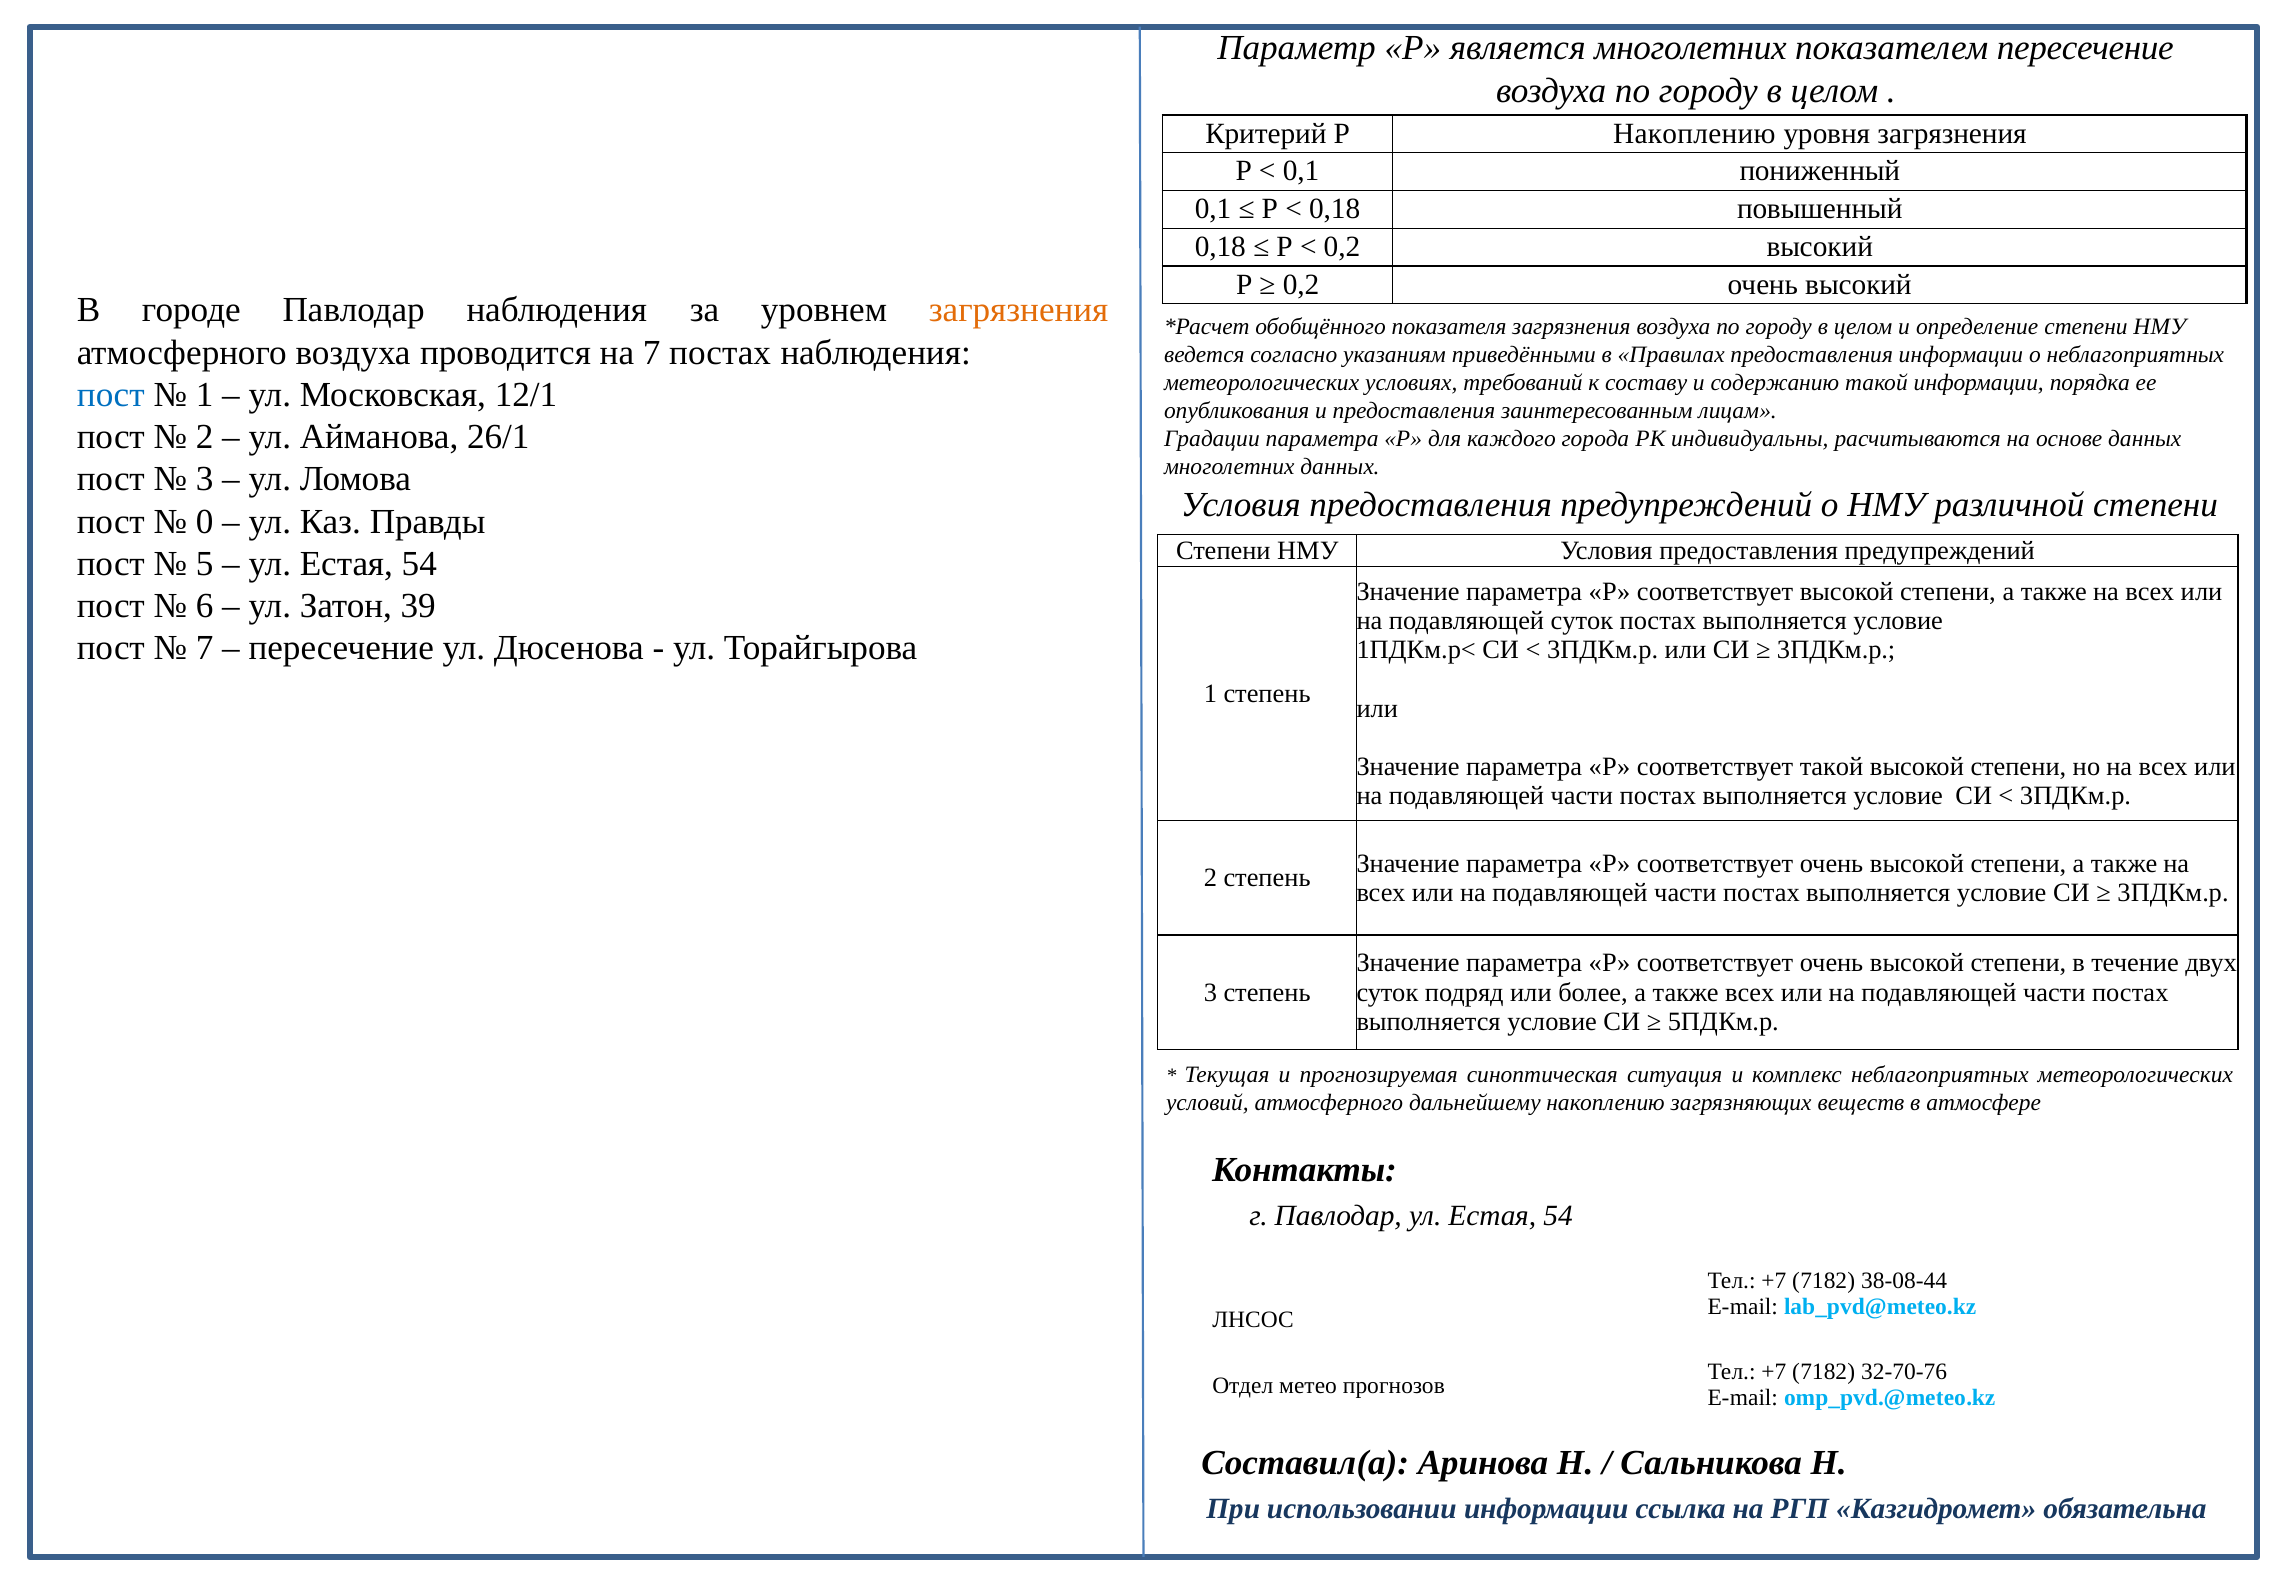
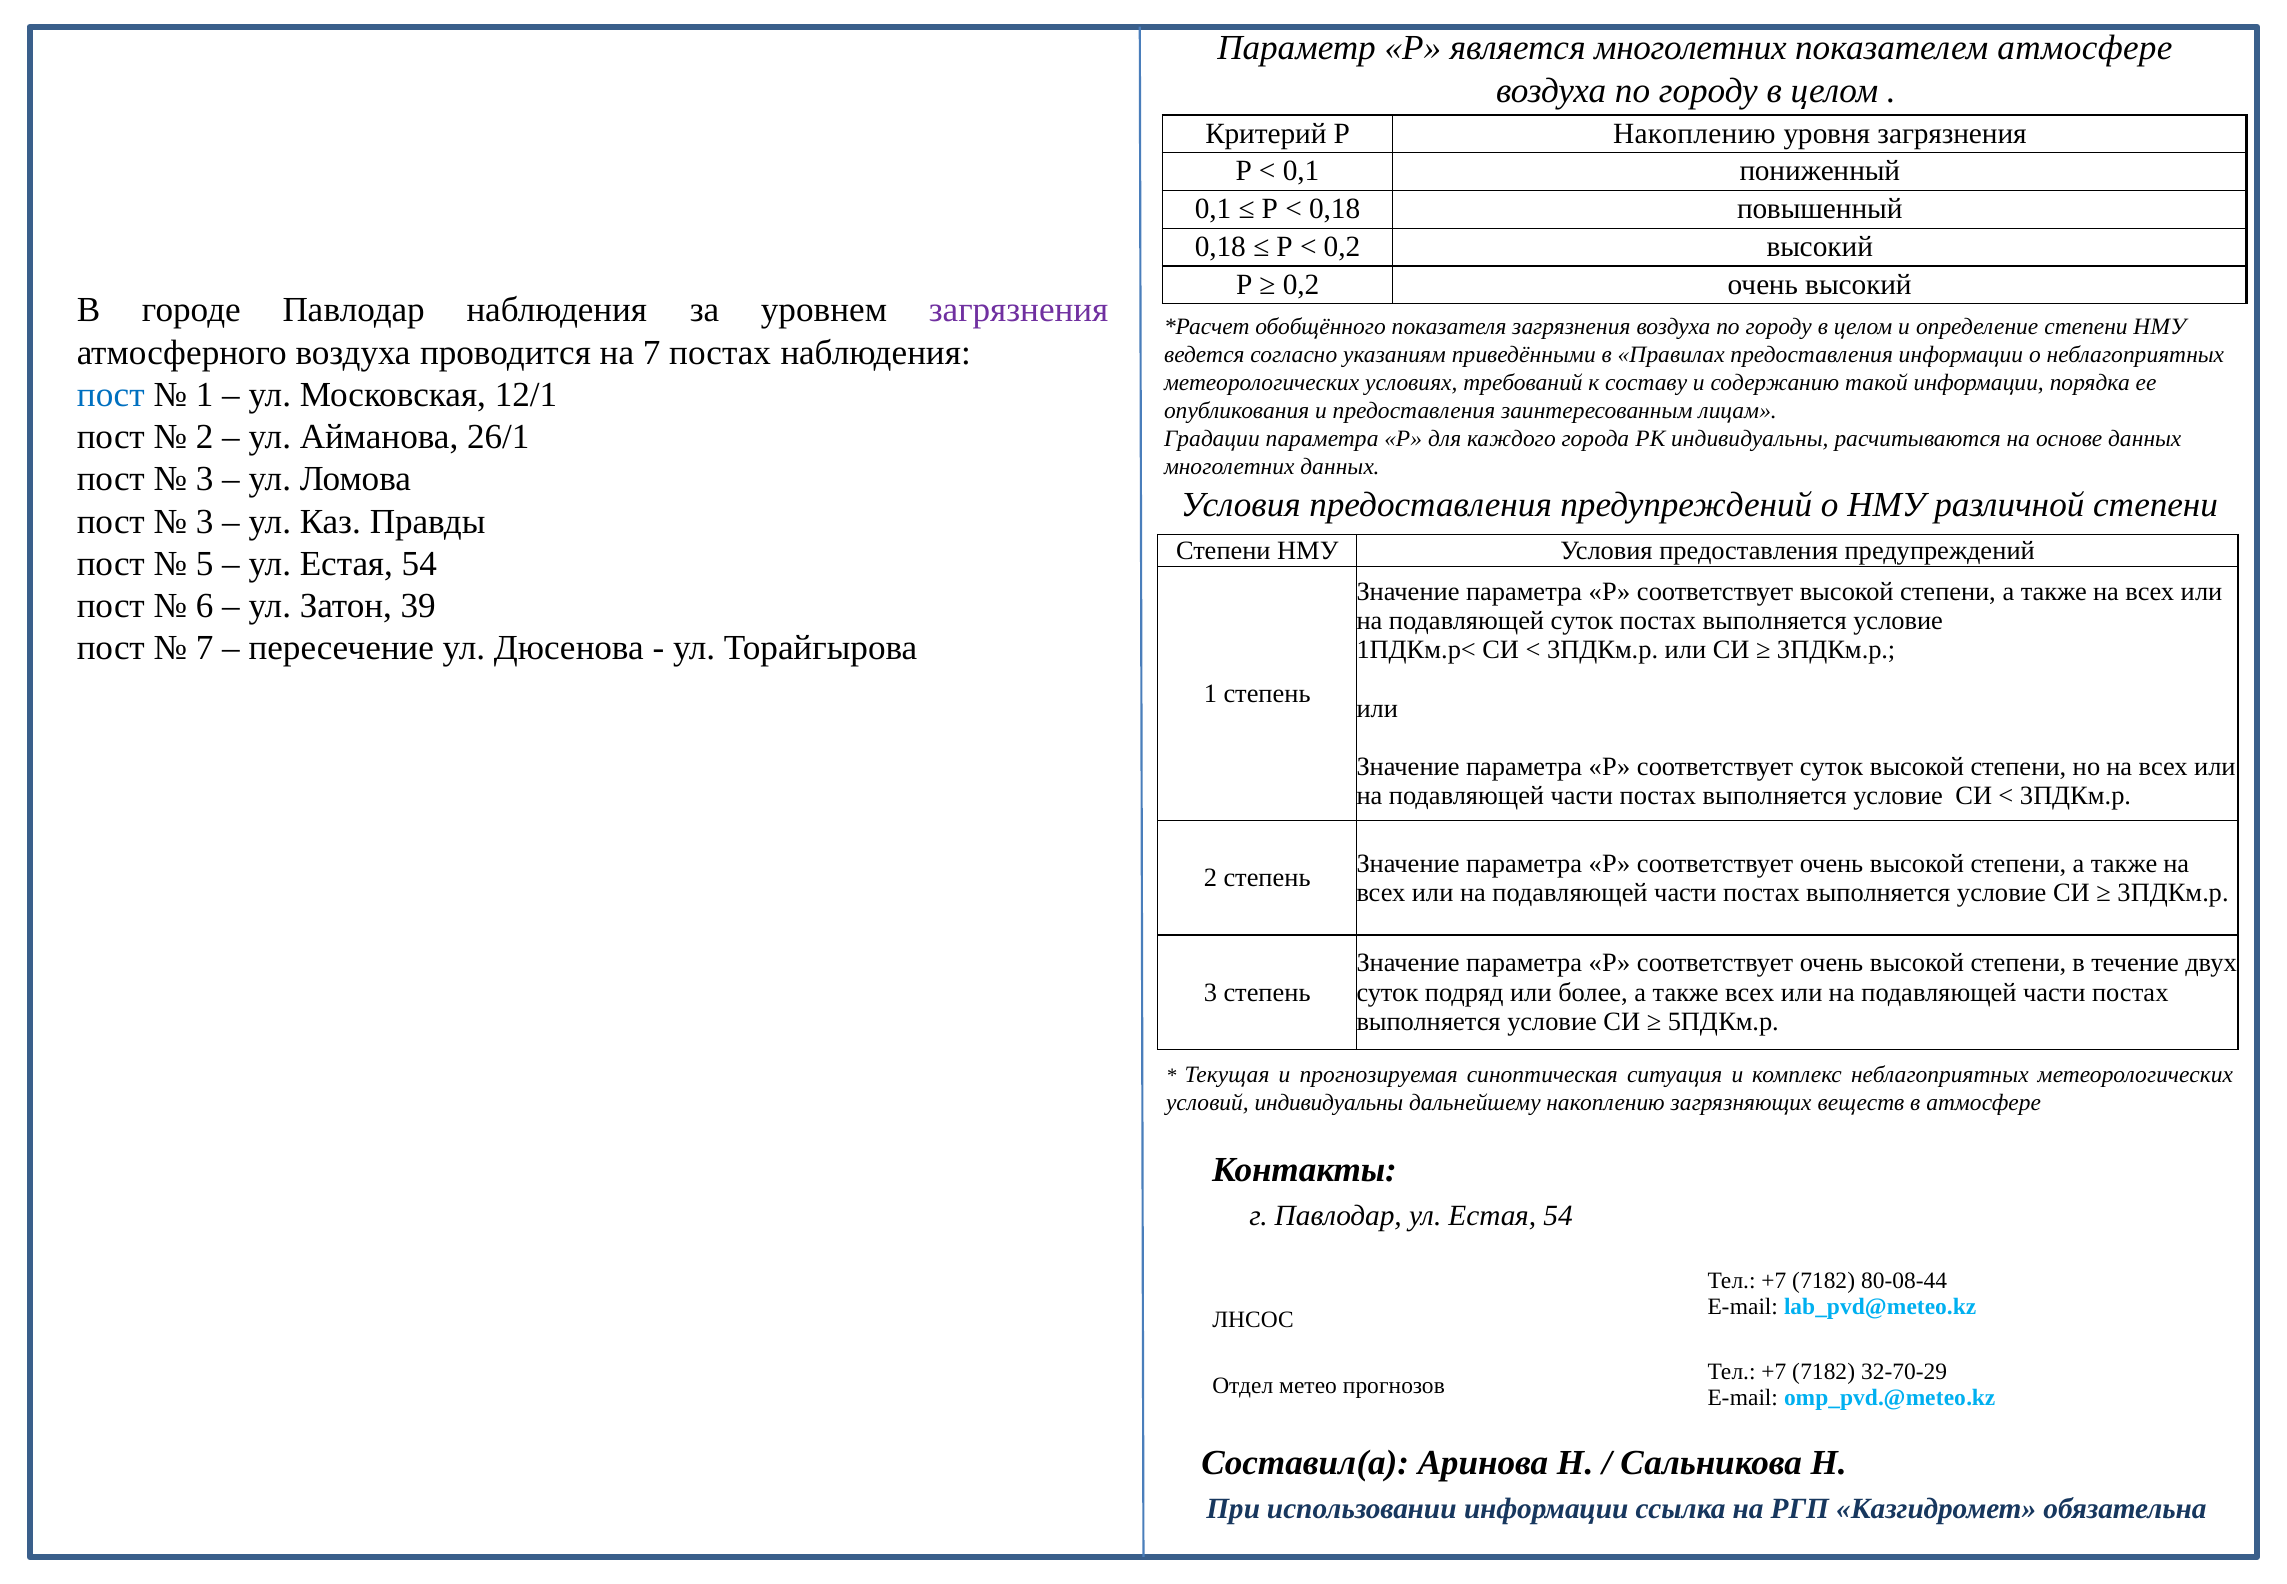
показателем пересечение: пересечение -> атмосфере
загрязнения at (1019, 310) colour: orange -> purple
0 at (205, 521): 0 -> 3
соответствует такой: такой -> суток
условий атмосферного: атмосферного -> индивидуальны
38-08-44: 38-08-44 -> 80-08-44
32-70-76: 32-70-76 -> 32-70-29
